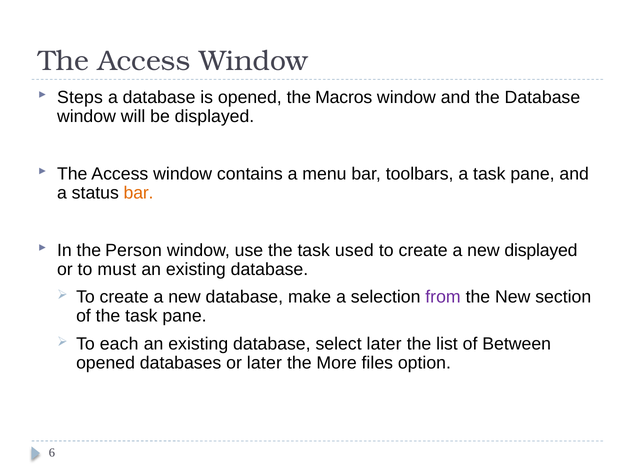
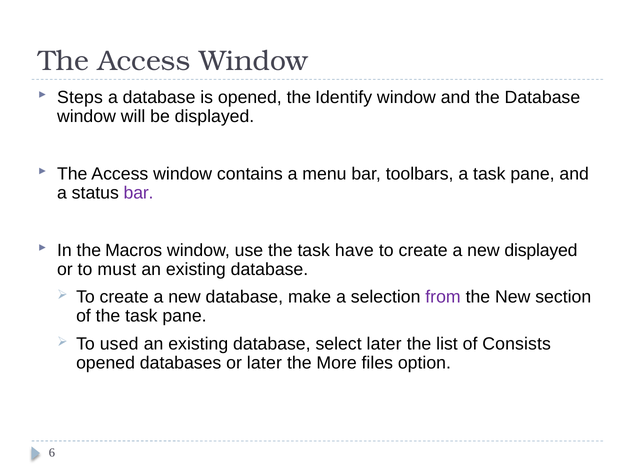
Macros: Macros -> Identify
bar at (139, 193) colour: orange -> purple
Person: Person -> Macros
used: used -> have
each: each -> used
Between: Between -> Consists
